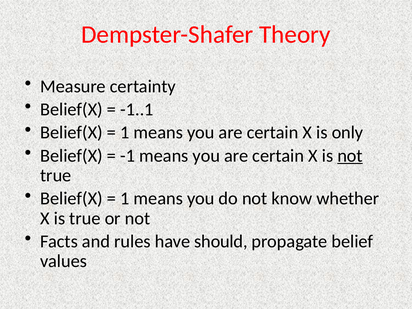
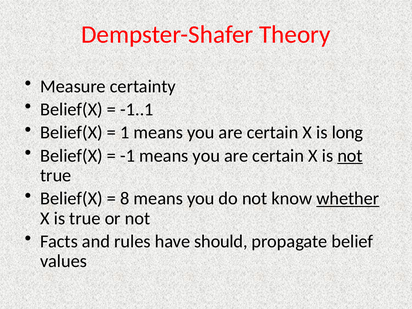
only: only -> long
1 at (125, 199): 1 -> 8
whether underline: none -> present
